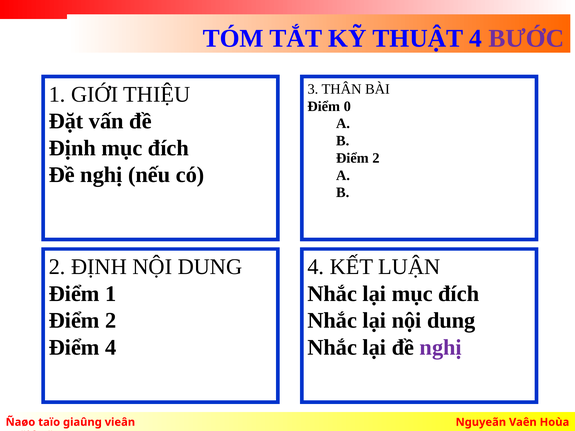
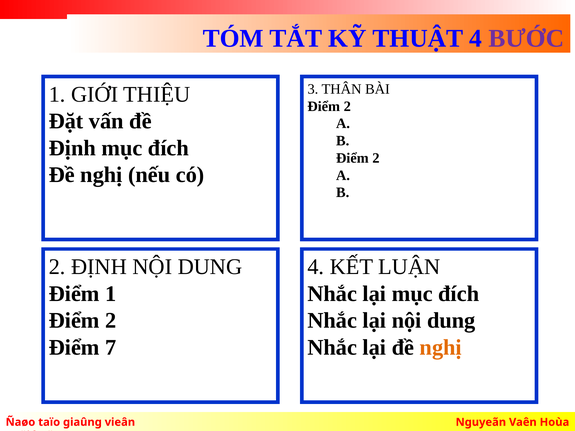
0 at (347, 106): 0 -> 2
Điểm 4: 4 -> 7
nghị at (441, 348) colour: purple -> orange
